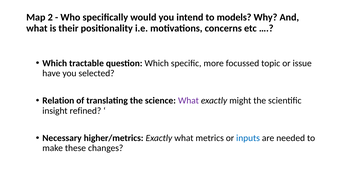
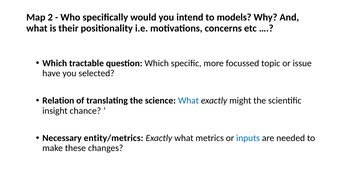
What at (188, 101) colour: purple -> blue
refined: refined -> chance
higher/metrics: higher/metrics -> entity/metrics
